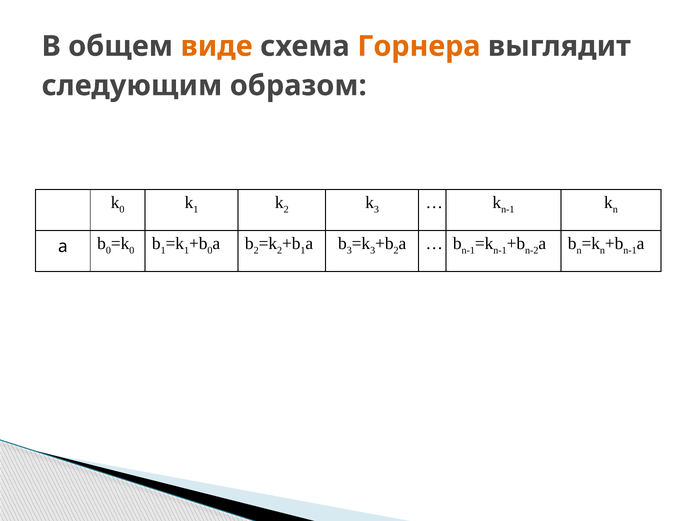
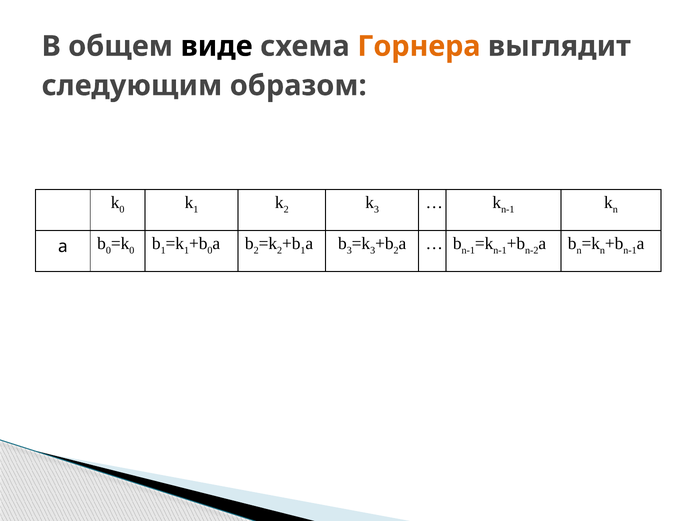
виде colour: orange -> black
